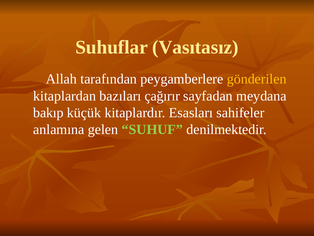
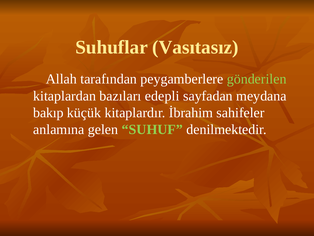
gönderilen colour: yellow -> light green
çağırır: çağırır -> edepli
Esasları: Esasları -> İbrahim
